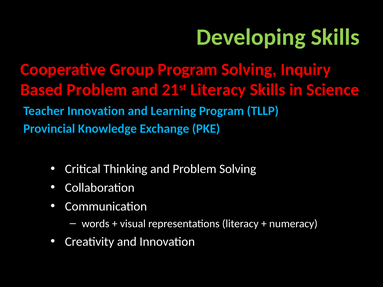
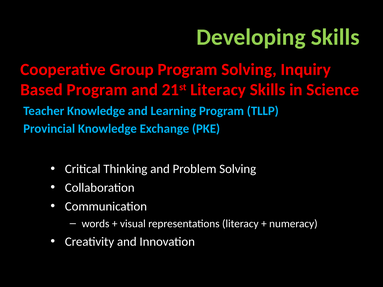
Based Problem: Problem -> Program
Teacher Innovation: Innovation -> Knowledge
